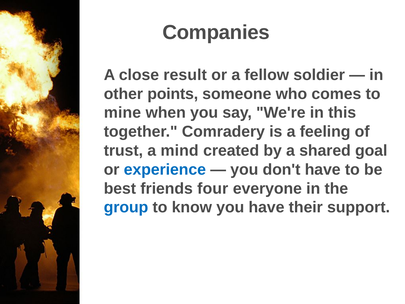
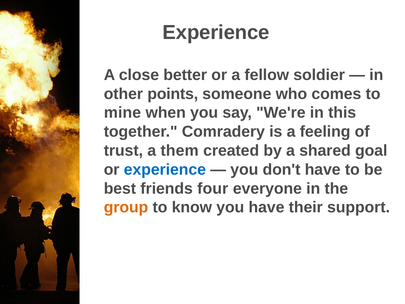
Companies at (216, 32): Companies -> Experience
result: result -> better
mind: mind -> them
group colour: blue -> orange
